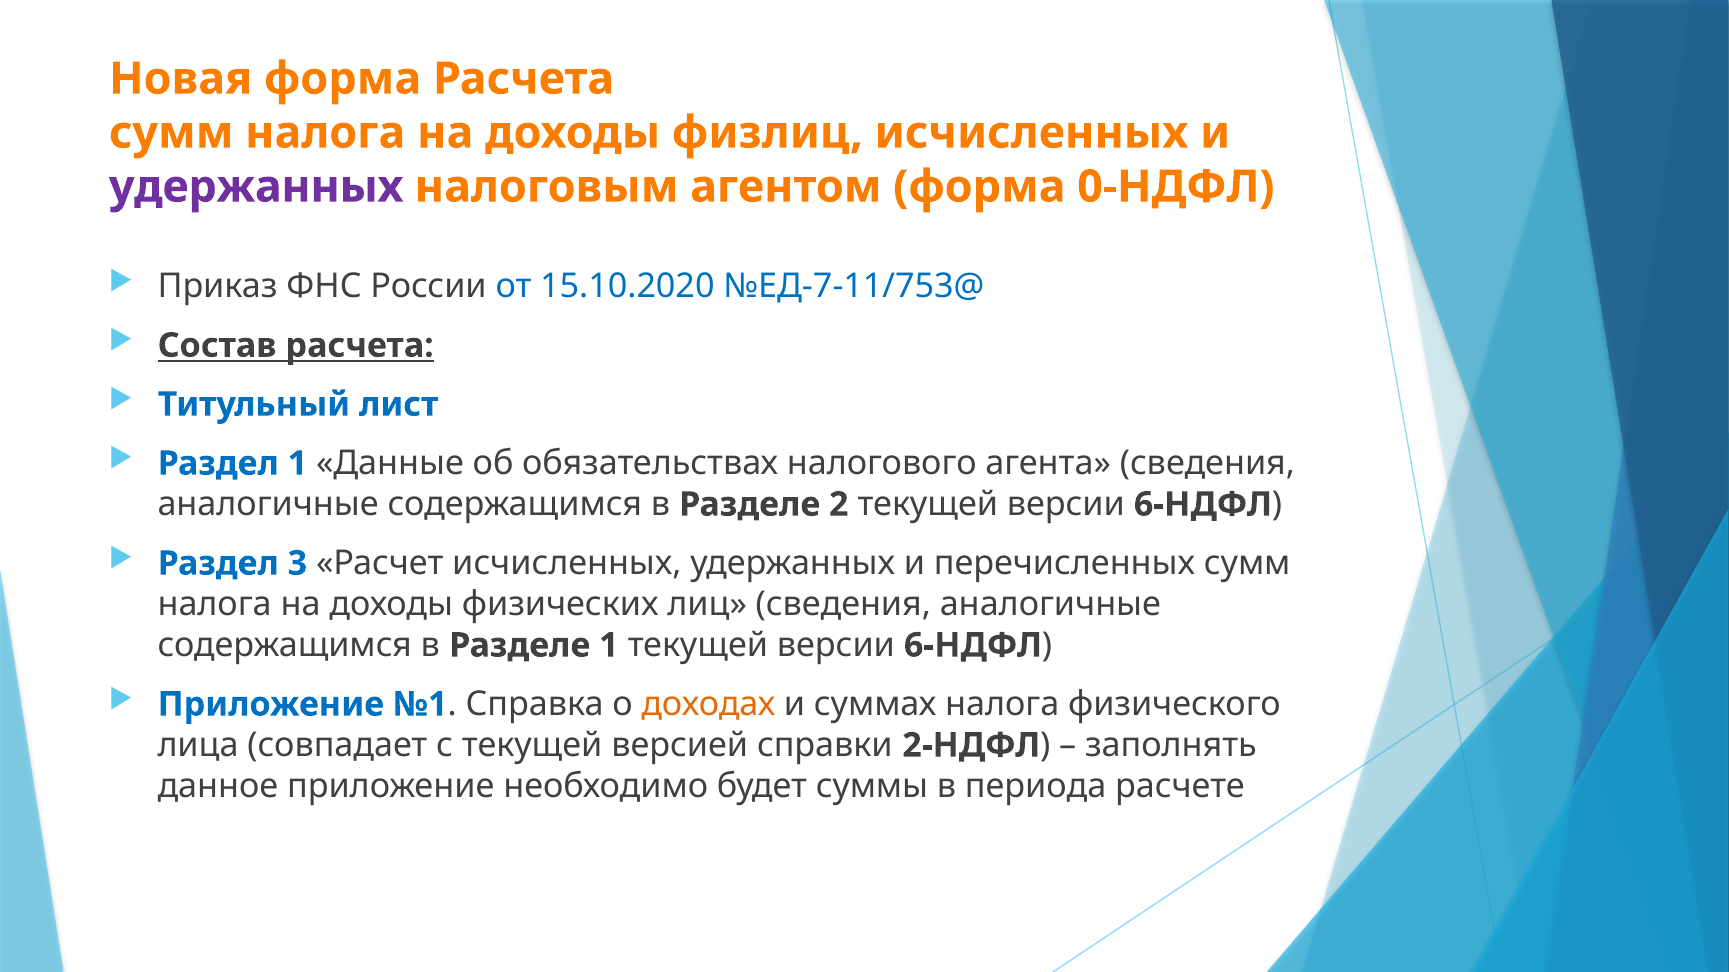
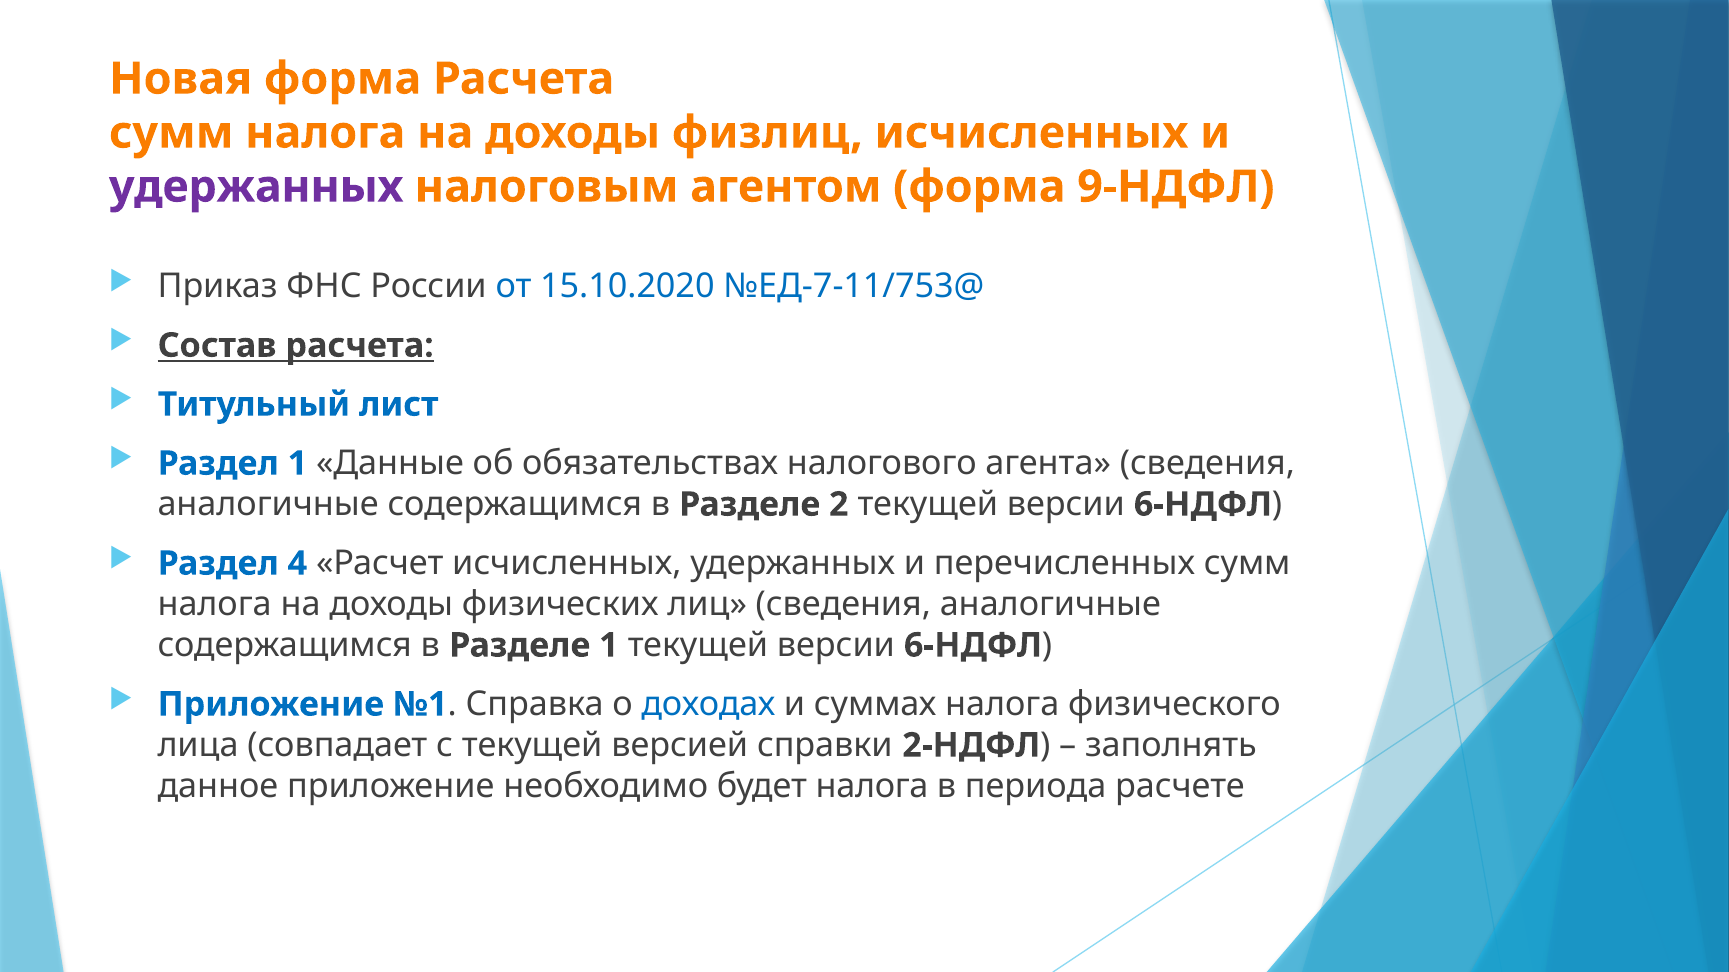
0-НДФЛ: 0-НДФЛ -> 9-НДФЛ
3: 3 -> 4
доходах colour: orange -> blue
будет суммы: суммы -> налога
